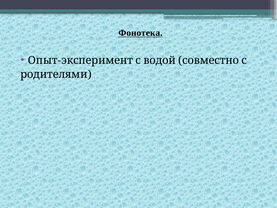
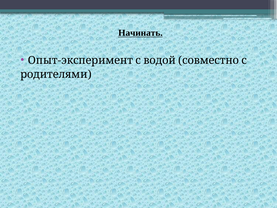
Фонотека: Фонотека -> Начинать
